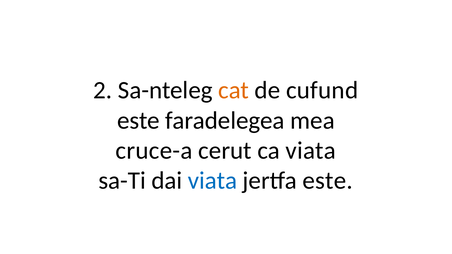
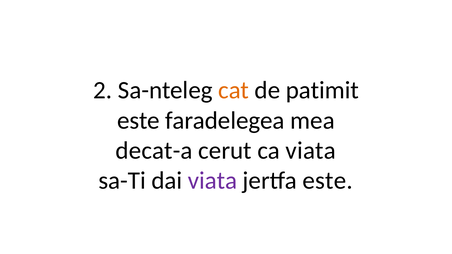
cufund: cufund -> patimit
cruce-a: cruce-a -> decat-a
viata at (213, 181) colour: blue -> purple
